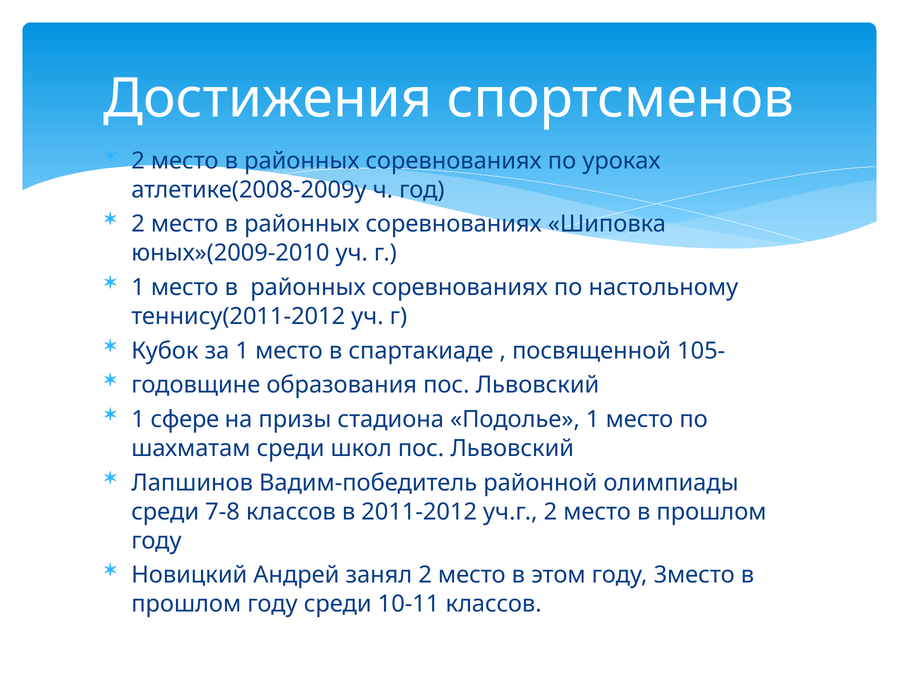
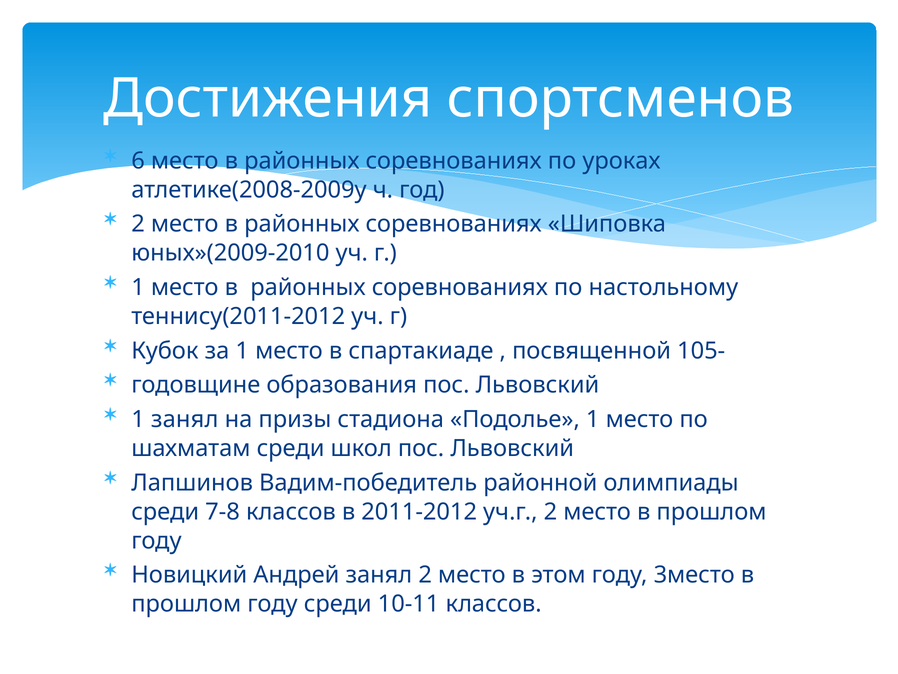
2 at (138, 161): 2 -> 6
1 сфере: сфере -> занял
